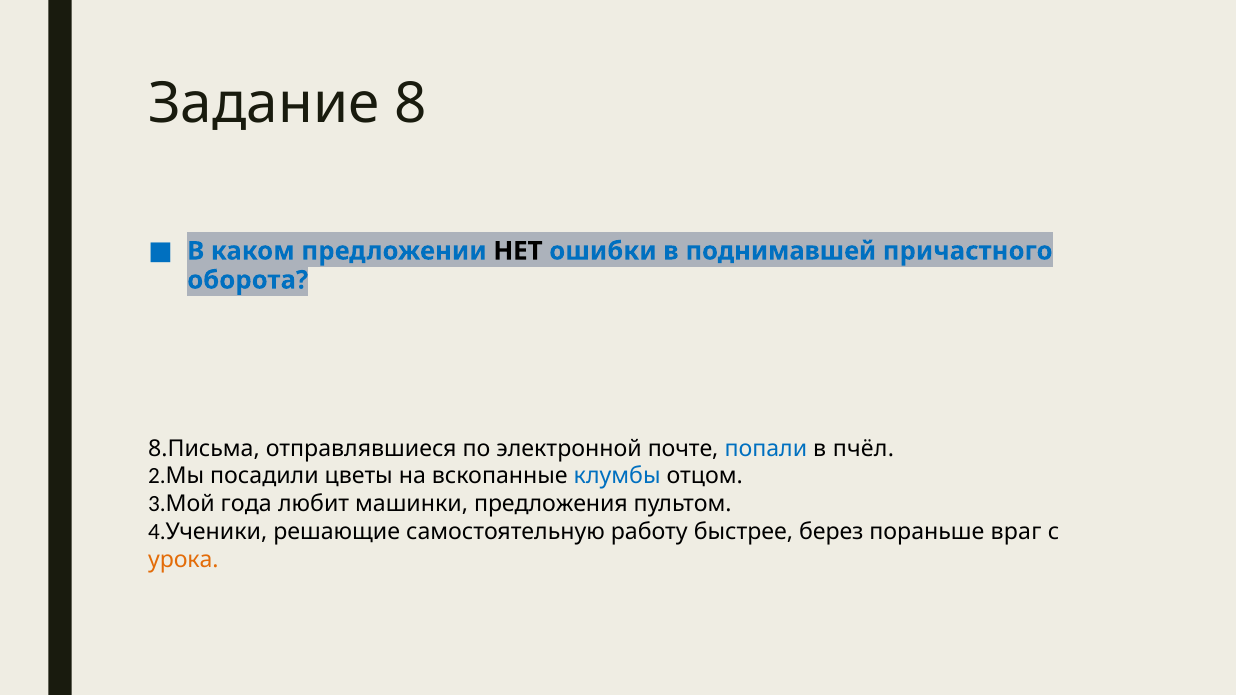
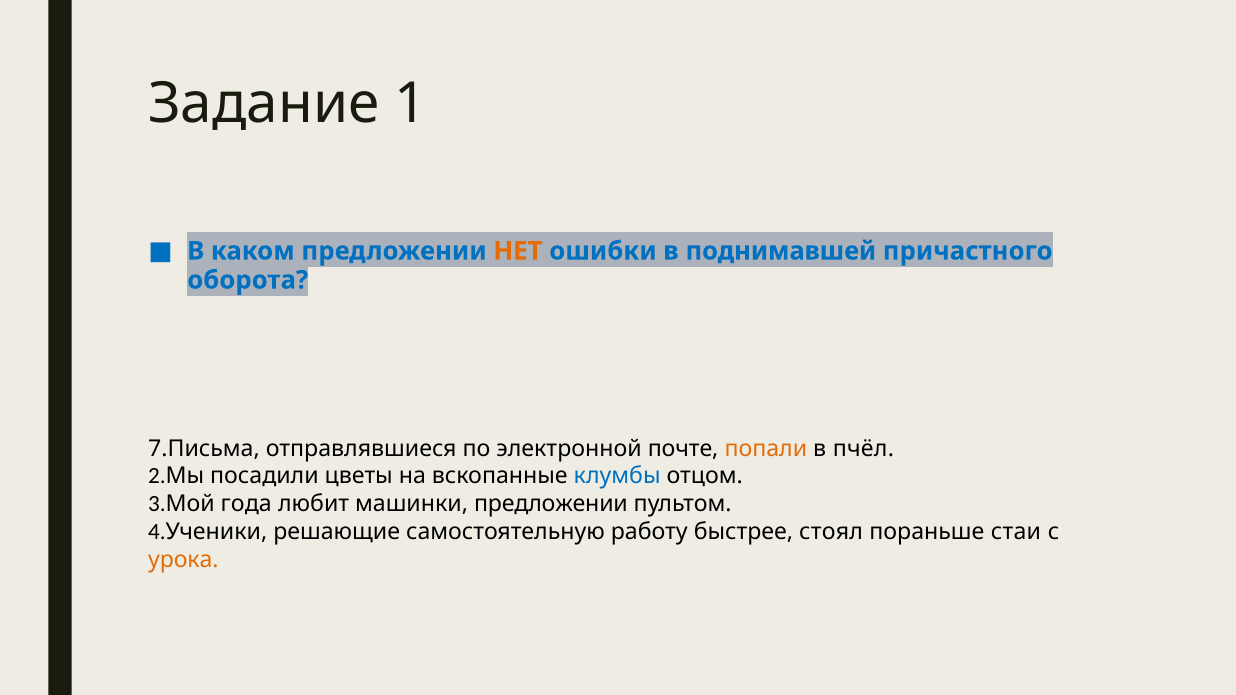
8: 8 -> 1
НЕТ colour: black -> orange
8.Письма: 8.Письма -> 7.Письма
попали colour: blue -> orange
машинки предложения: предложения -> предложении
берез: берез -> стоял
враг: враг -> стаи
